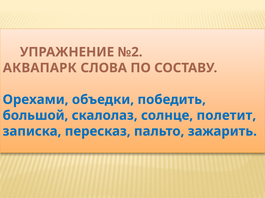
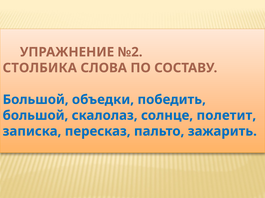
АКВАПАРК: АКВАПАРК -> СТОЛБИКА
Орехами at (36, 100): Орехами -> Большой
